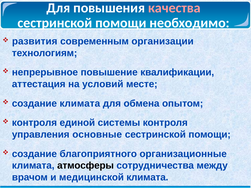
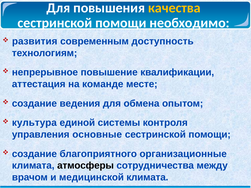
качества colour: pink -> yellow
организации: организации -> доступность
условий: условий -> команде
создание климата: климата -> ведения
контроля at (34, 123): контроля -> культура
